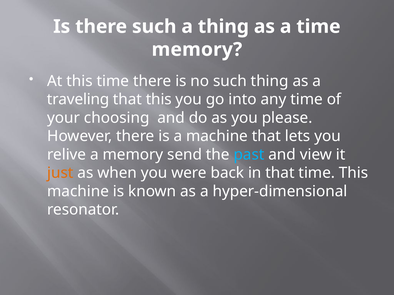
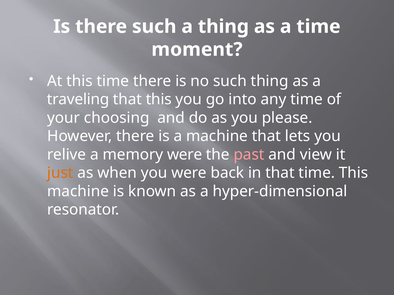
memory at (197, 50): memory -> moment
memory send: send -> were
past colour: light blue -> pink
